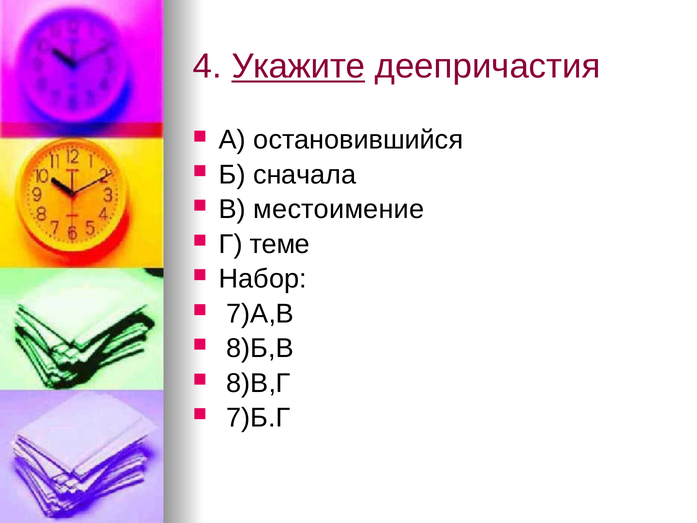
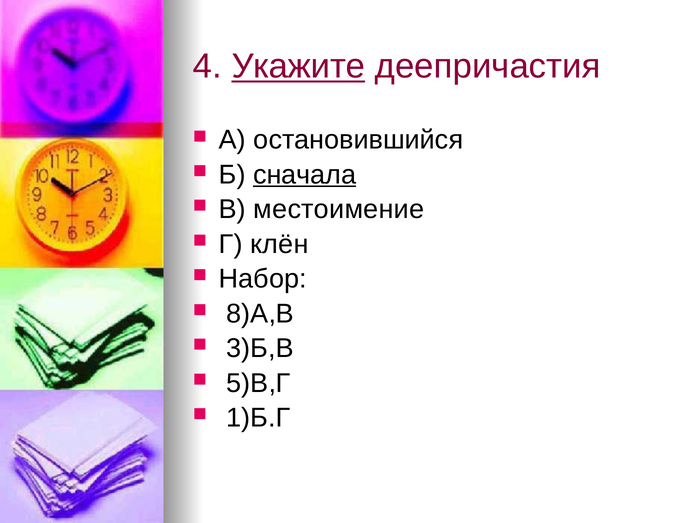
сначала underline: none -> present
теме: теме -> клён
7)А,В: 7)А,В -> 8)А,В
8)Б,В: 8)Б,В -> 3)Б,В
8)В,Г: 8)В,Г -> 5)В,Г
7)Б.Г: 7)Б.Г -> 1)Б.Г
